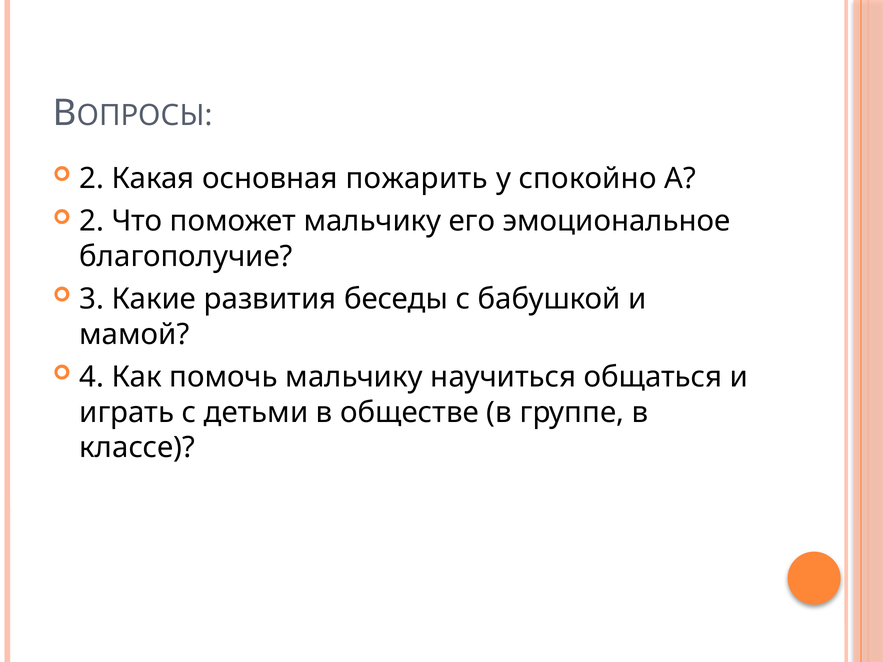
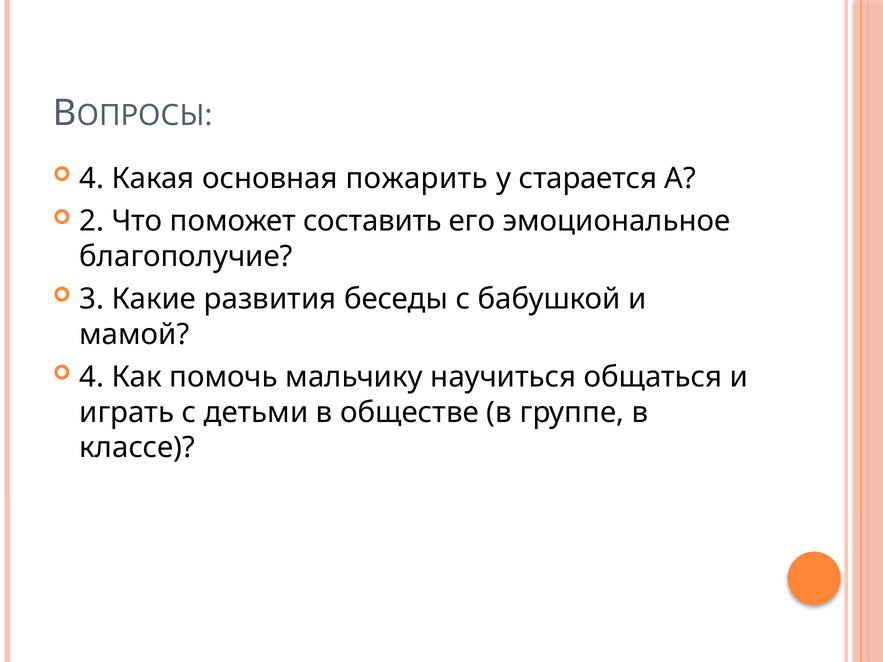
2 at (92, 179): 2 -> 4
спокойно: спокойно -> старается
поможет мальчику: мальчику -> составить
